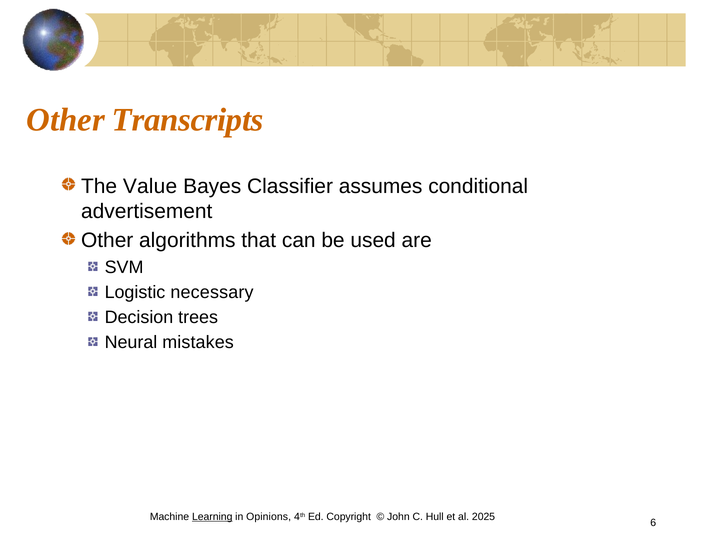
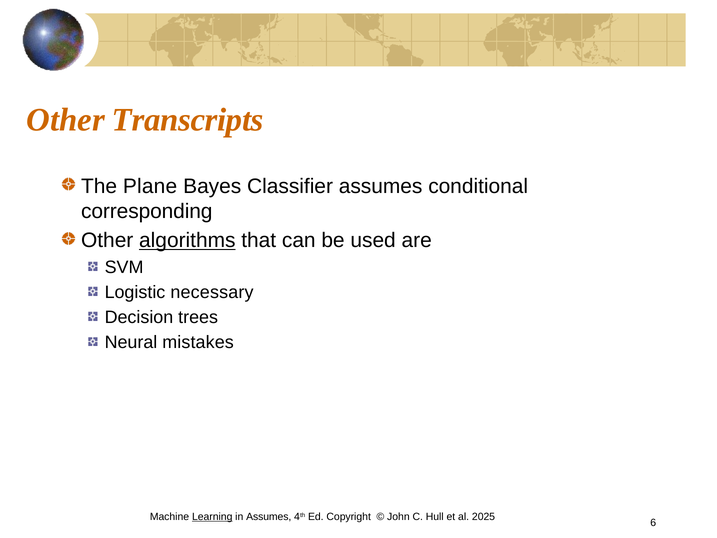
Value: Value -> Plane
advertisement: advertisement -> corresponding
algorithms underline: none -> present
in Opinions: Opinions -> Assumes
